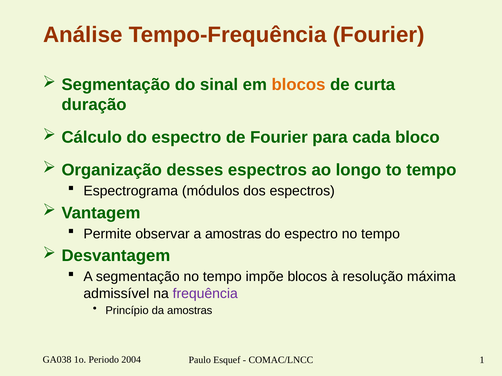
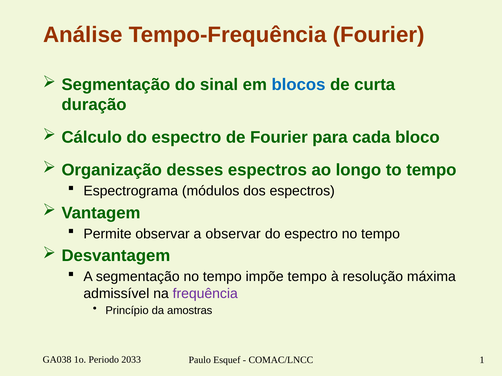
blocos at (298, 85) colour: orange -> blue
a amostras: amostras -> observar
impõe blocos: blocos -> tempo
2004: 2004 -> 2033
